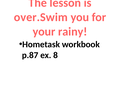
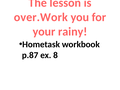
over.Swim: over.Swim -> over.Work
